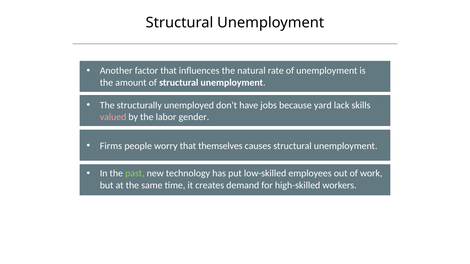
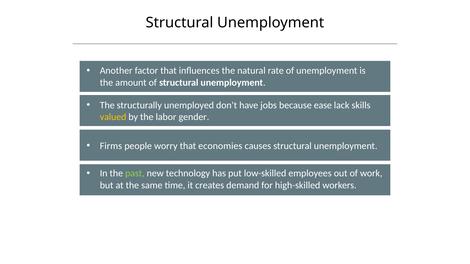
yard: yard -> ease
valued colour: pink -> yellow
themselves: themselves -> economies
